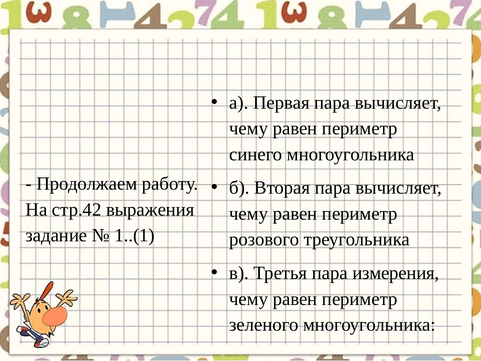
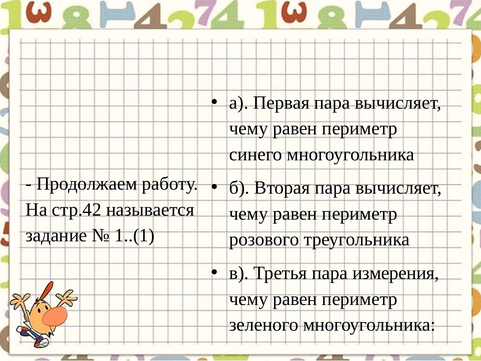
выражения: выражения -> называется
